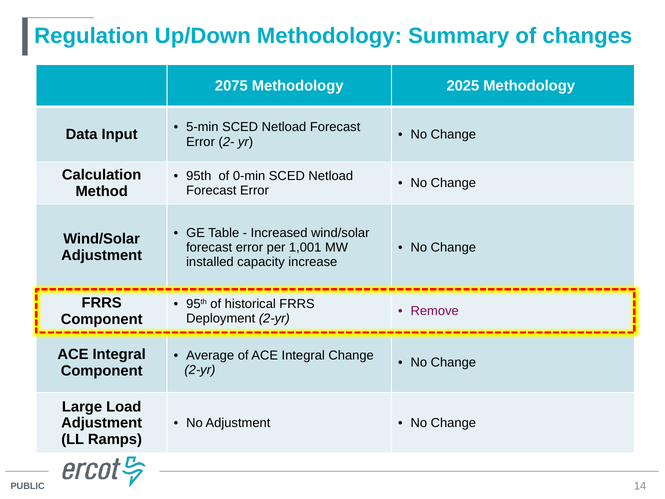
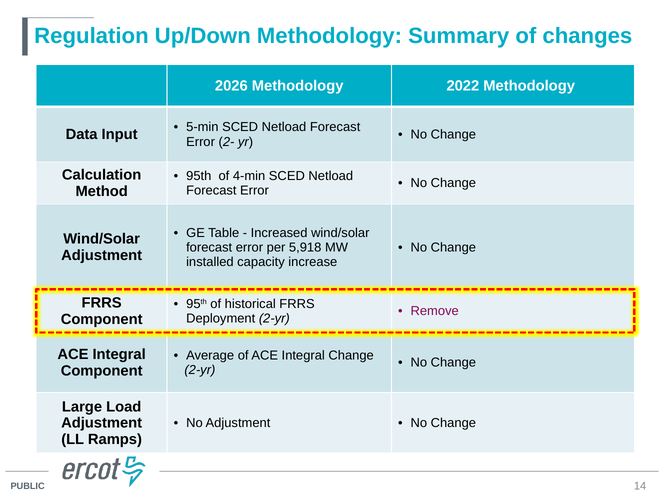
2075: 2075 -> 2026
2025: 2025 -> 2022
0-min: 0-min -> 4-min
1,001: 1,001 -> 5,918
